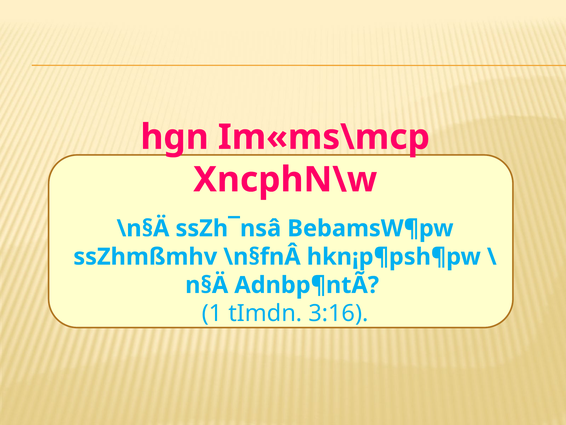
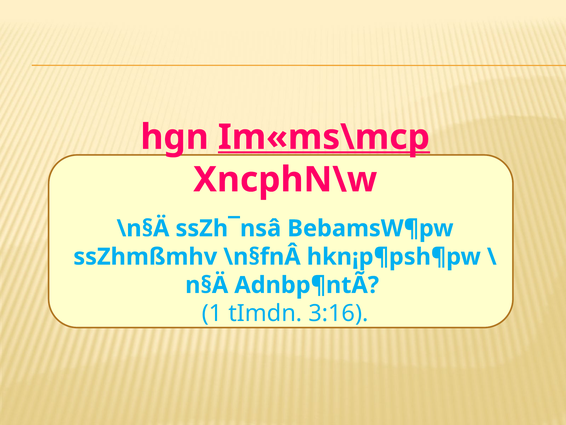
Im«ms\mcp underline: none -> present
